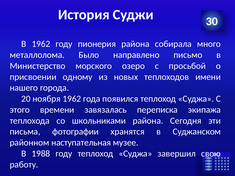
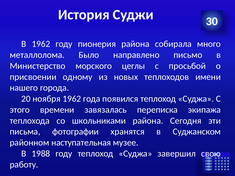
озеро: озеро -> цеглы
